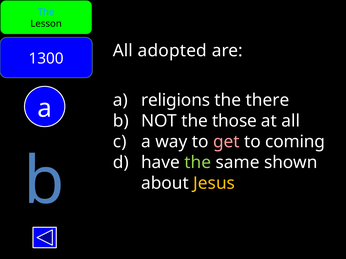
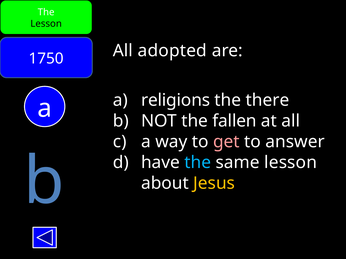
The at (46, 12) colour: light blue -> white
1300: 1300 -> 1750
those: those -> fallen
coming: coming -> answer
the at (198, 163) colour: light green -> light blue
same shown: shown -> lesson
